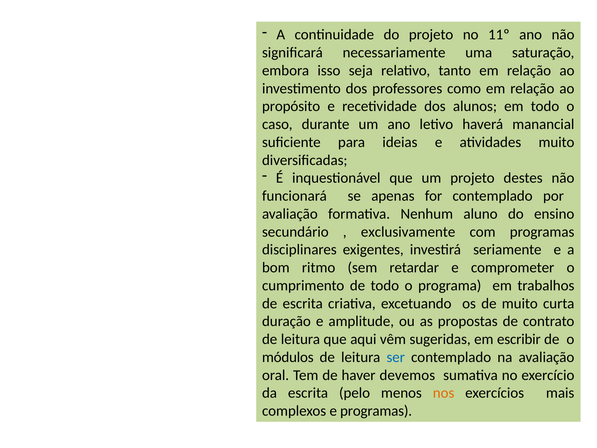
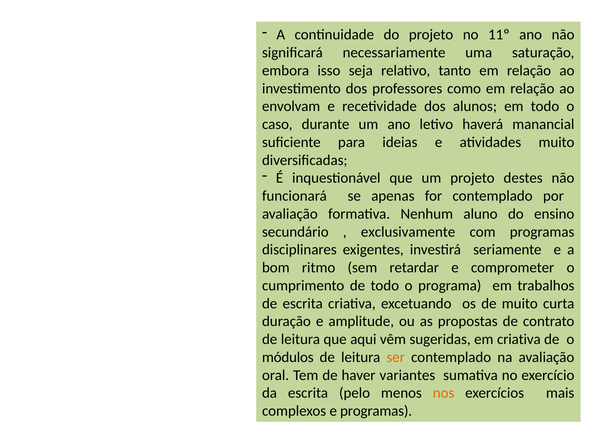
propósito: propósito -> envolvam
em escribir: escribir -> criativa
ser colour: blue -> orange
devemos: devemos -> variantes
